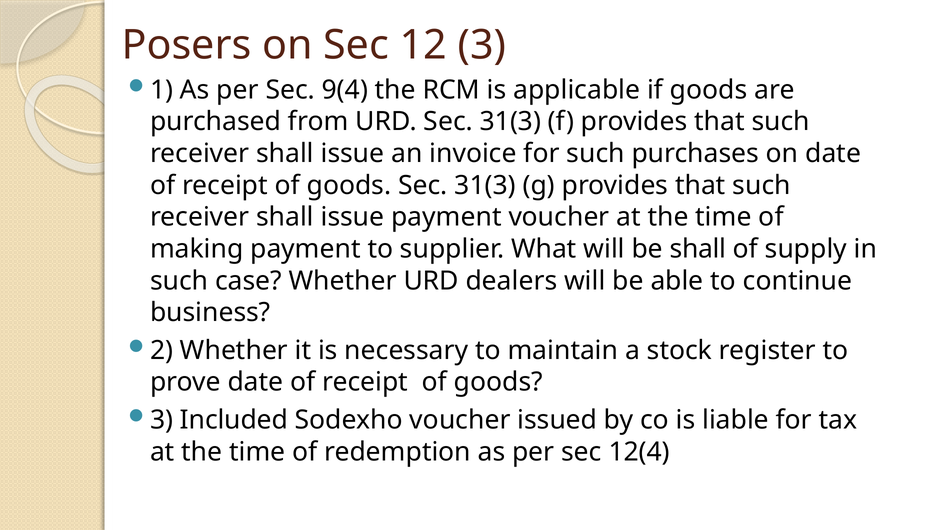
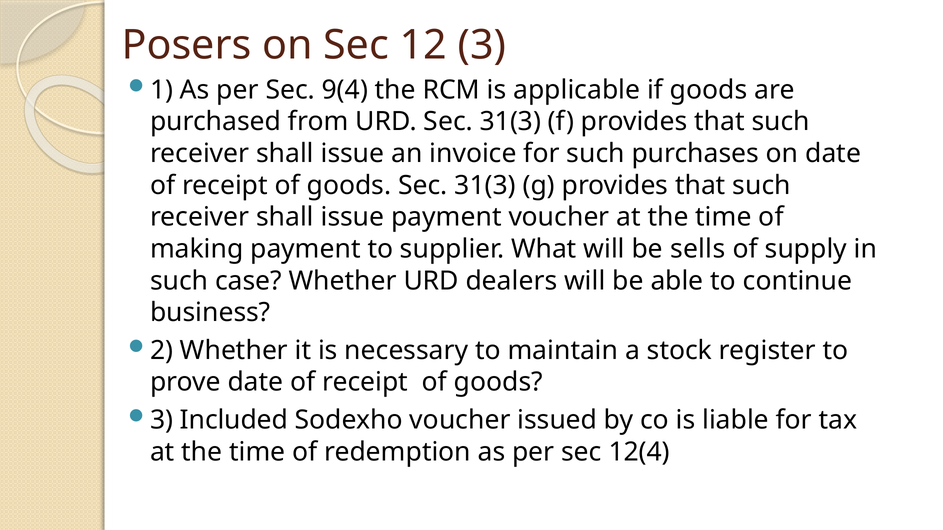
be shall: shall -> sells
